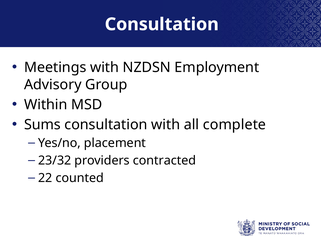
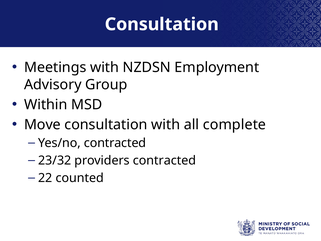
Sums: Sums -> Move
Yes/no placement: placement -> contracted
